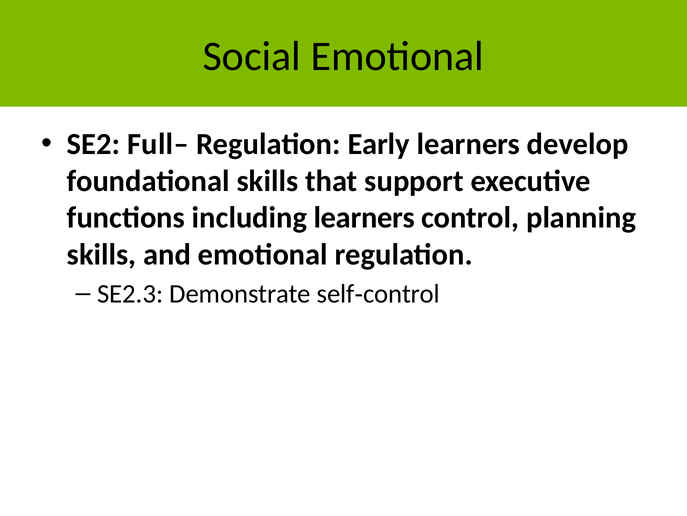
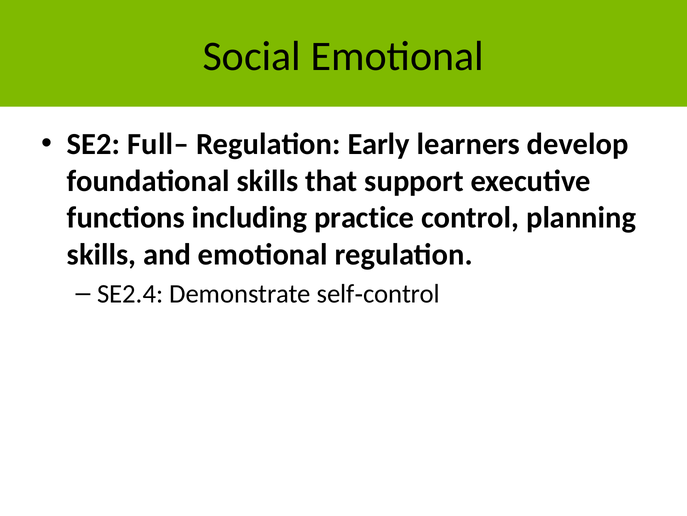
including learners: learners -> practice
SE2.3: SE2.3 -> SE2.4
